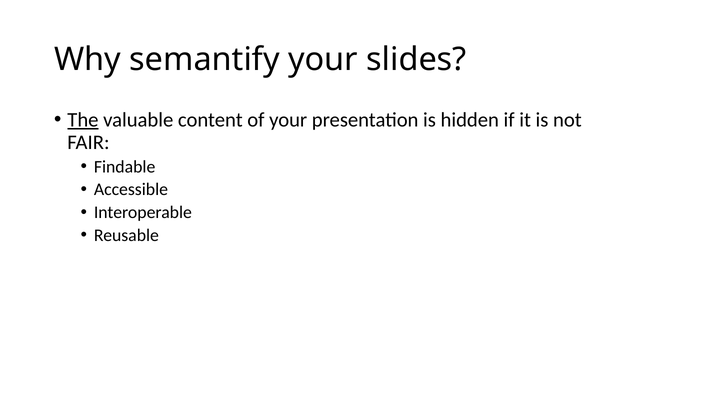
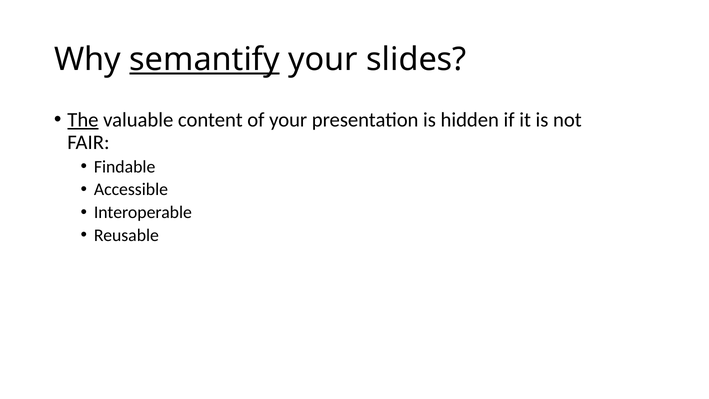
semantify underline: none -> present
